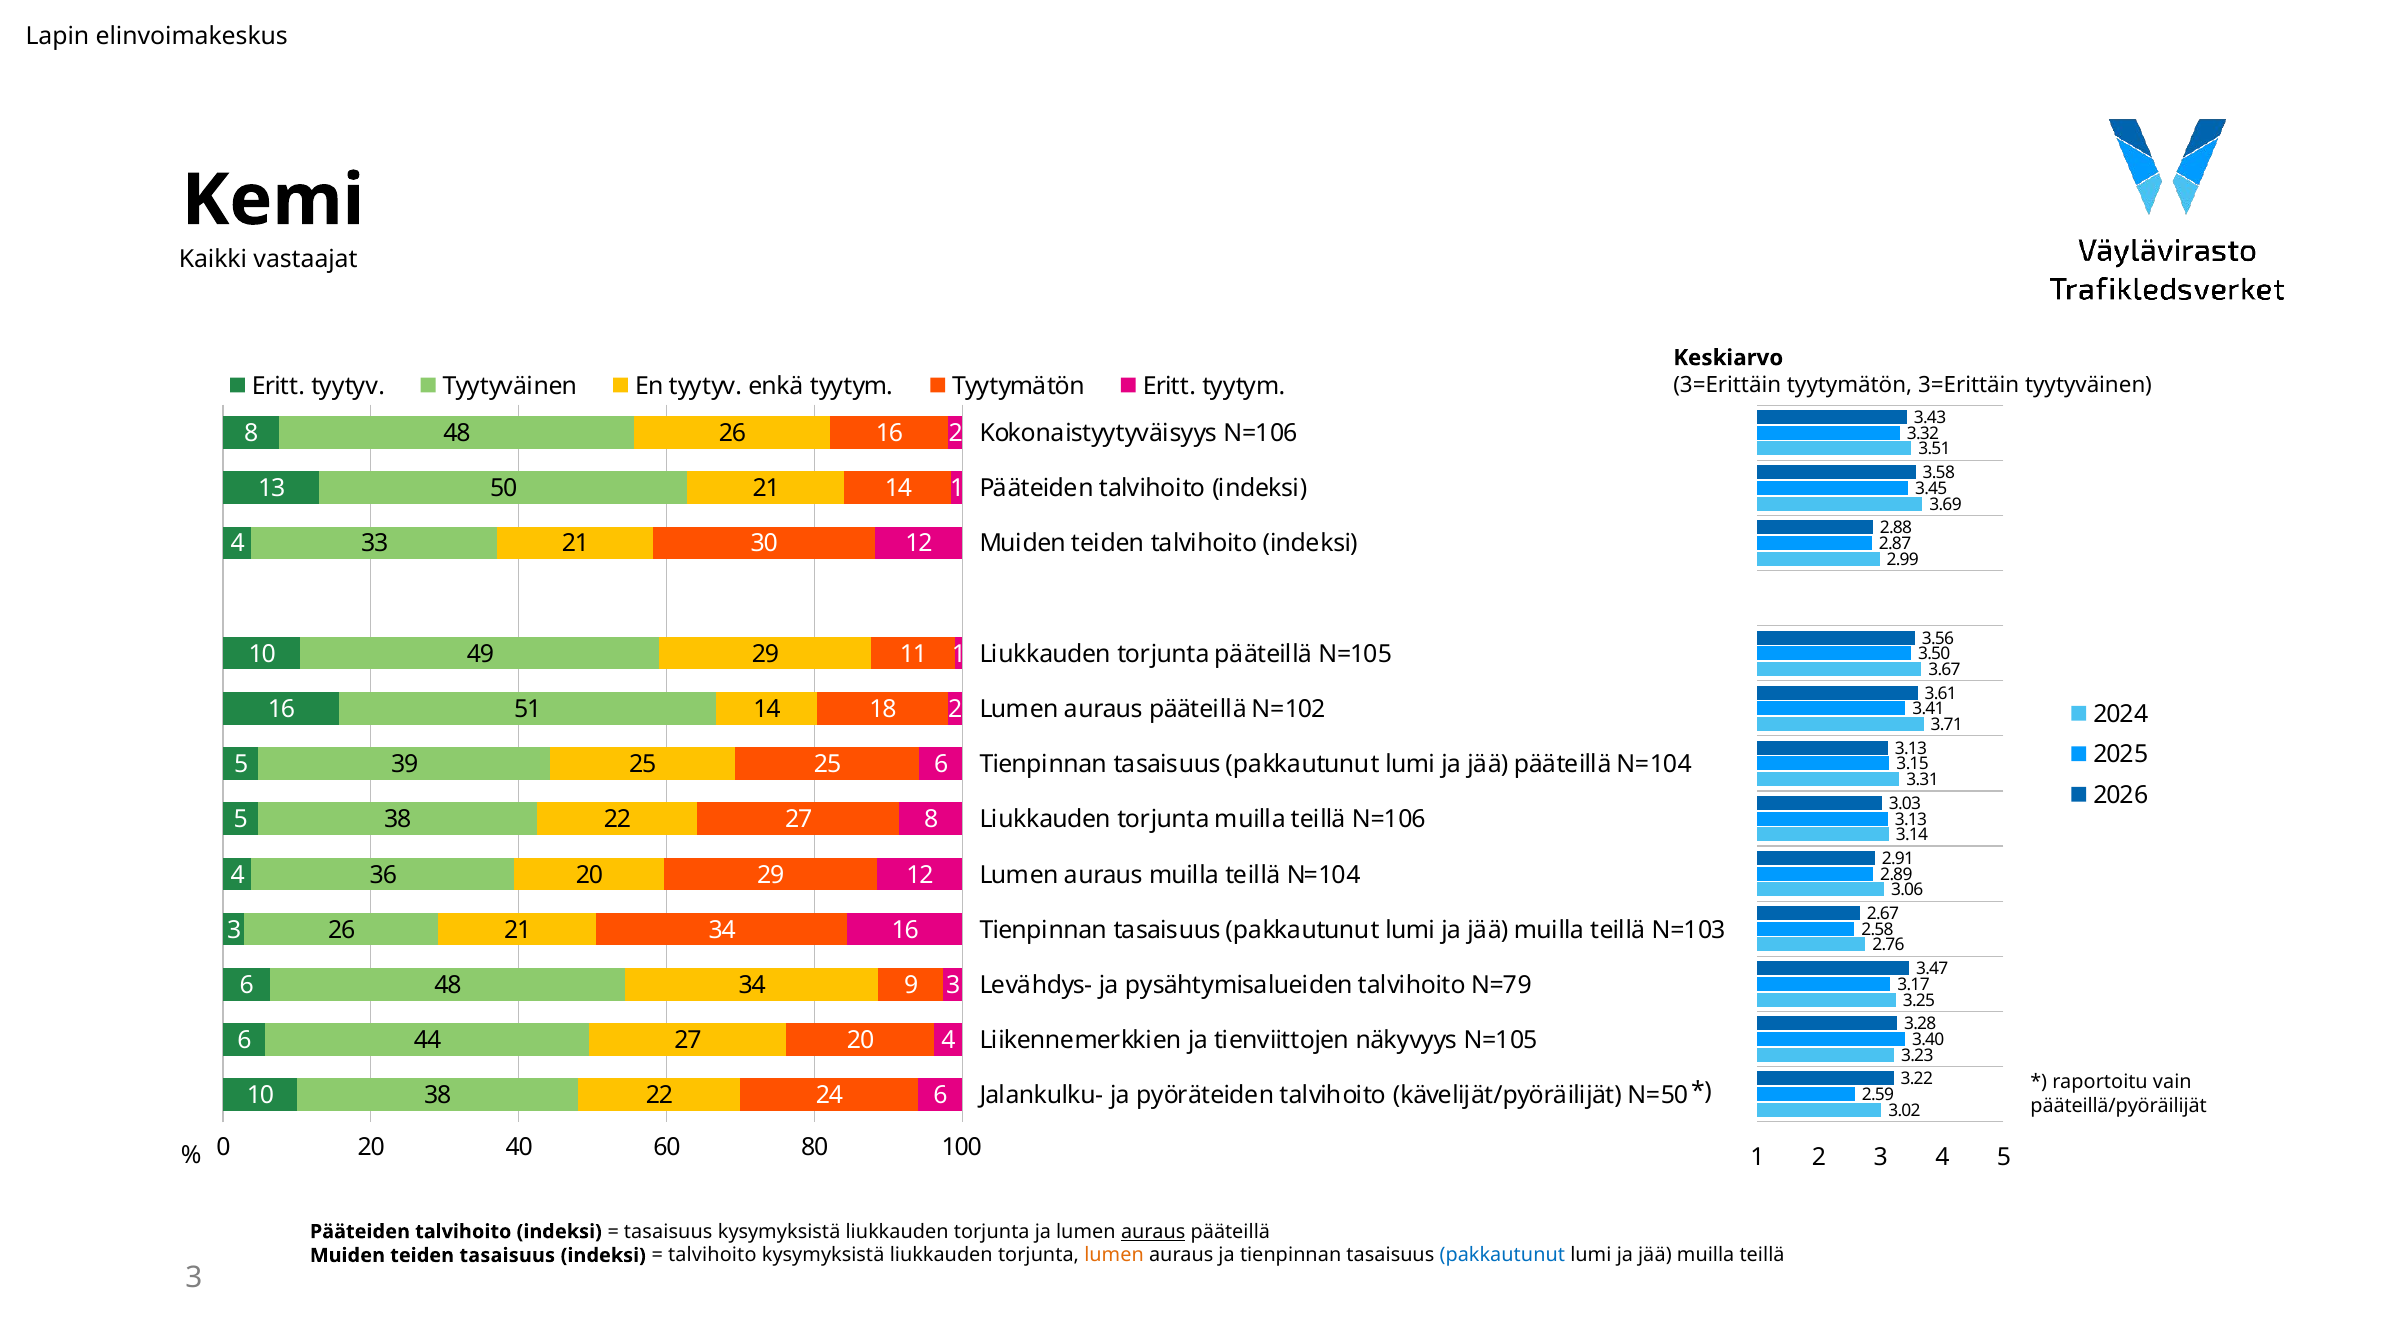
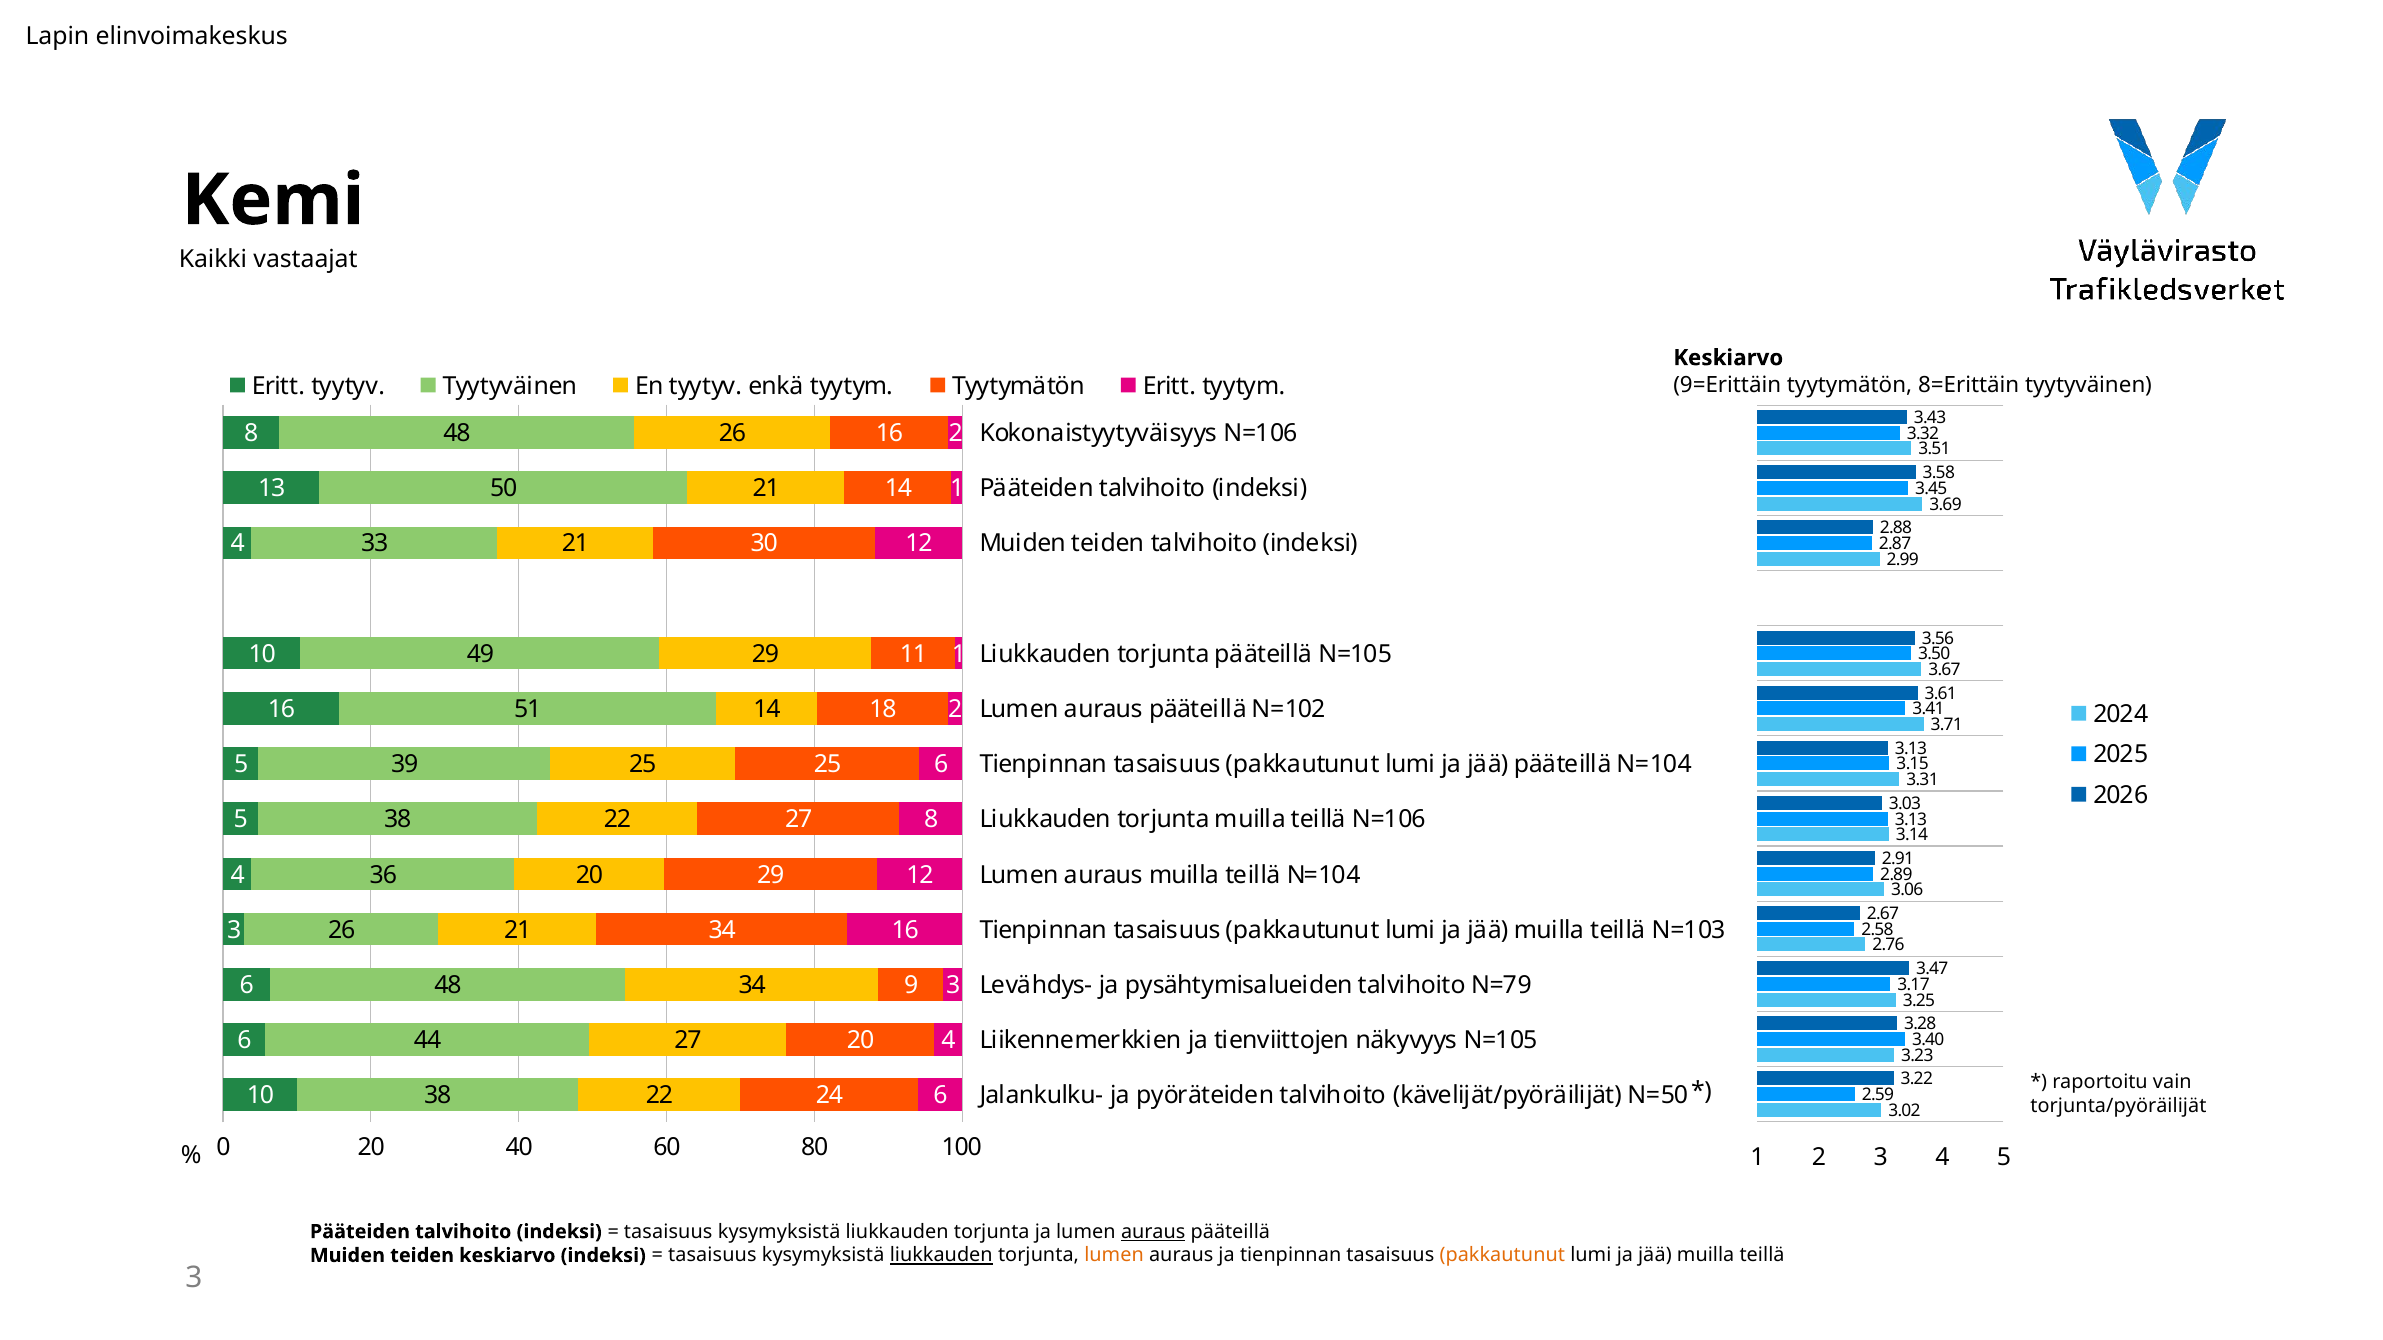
3=Erittäin at (1727, 385): 3=Erittäin -> 9=Erittäin
tyytymätön 3=Erittäin: 3=Erittäin -> 8=Erittäin
pääteillä/pyöräilijät: pääteillä/pyöräilijät -> torjunta/pyöräilijät
teiden tasaisuus: tasaisuus -> keskiarvo
talvihoito at (712, 1256): talvihoito -> tasaisuus
liukkauden at (941, 1256) underline: none -> present
pakkautunut at (1502, 1256) colour: blue -> orange
